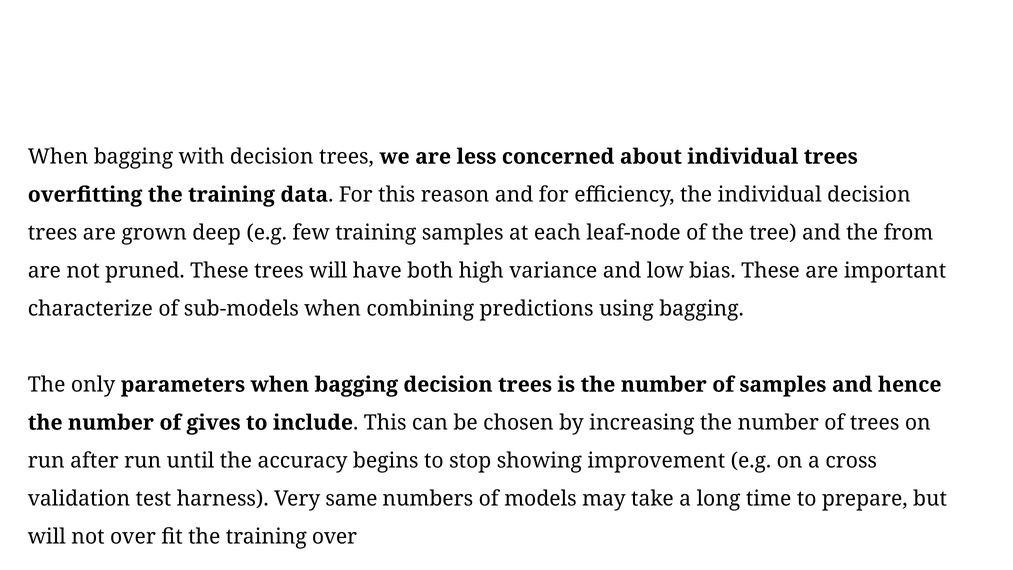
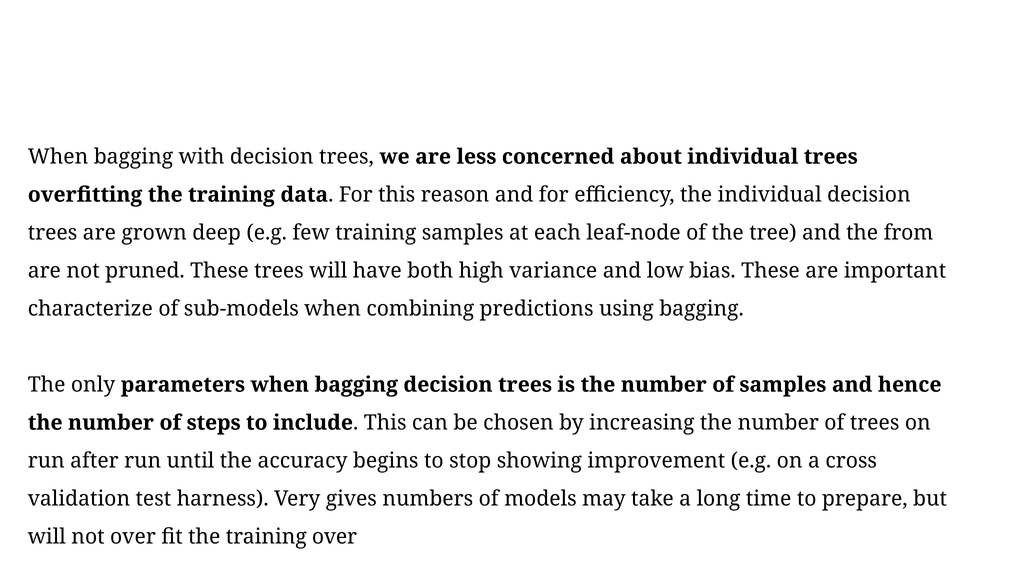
gives: gives -> steps
same: same -> gives
